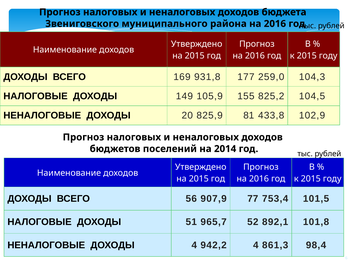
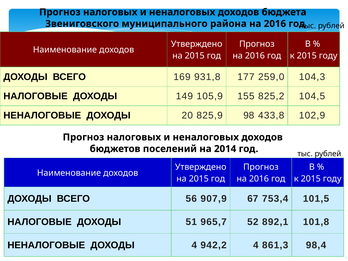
81: 81 -> 98
77: 77 -> 67
